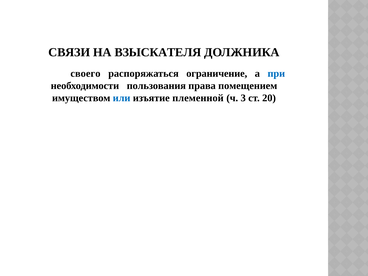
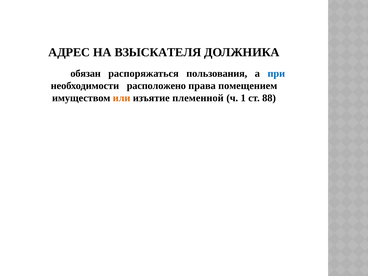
СВЯЗИ: СВЯЗИ -> АДРЕС
своего: своего -> обязан
ограничение: ограничение -> пользования
пользования: пользования -> расположено
или colour: blue -> orange
3: 3 -> 1
20: 20 -> 88
